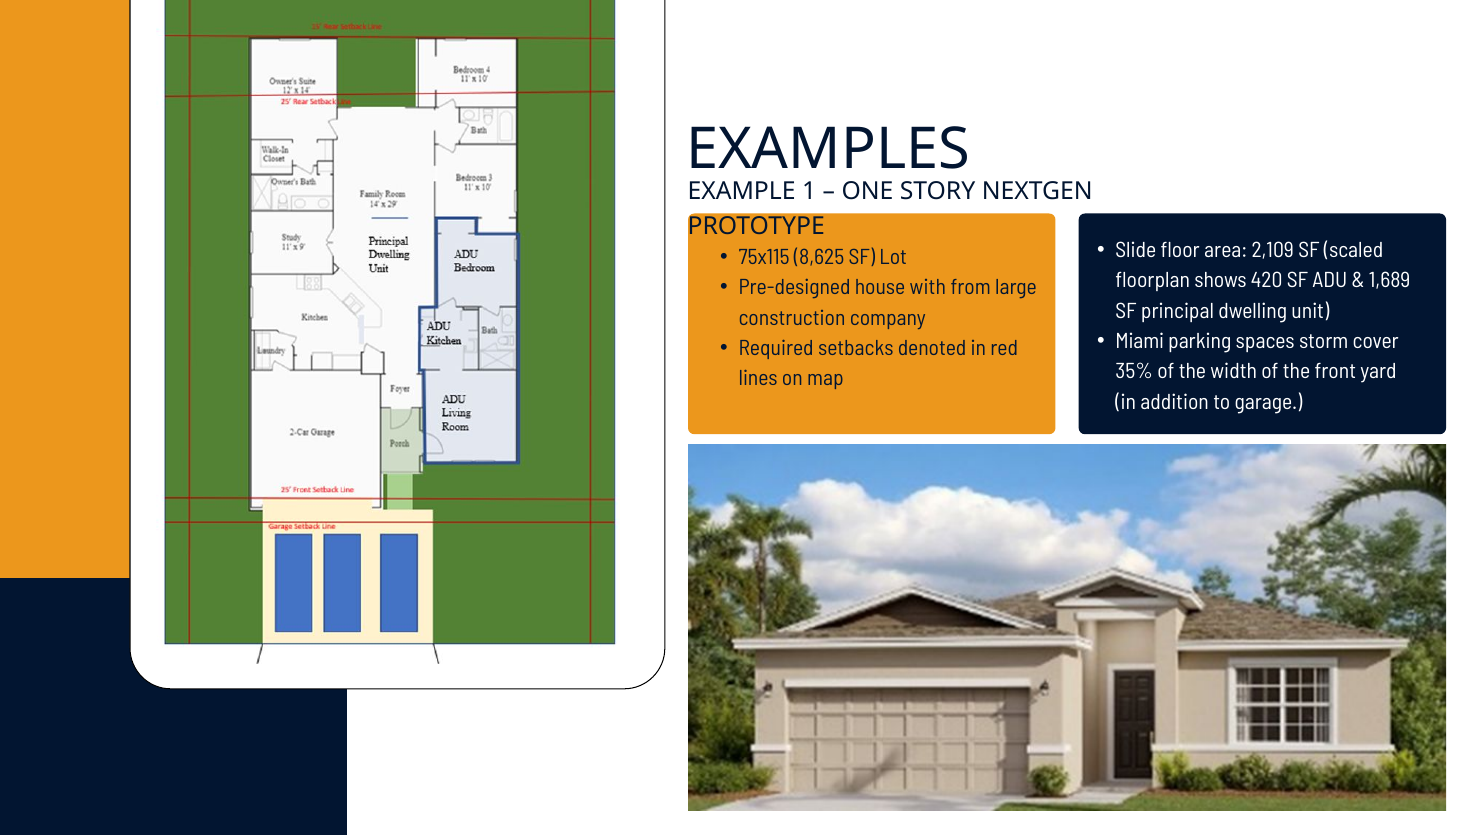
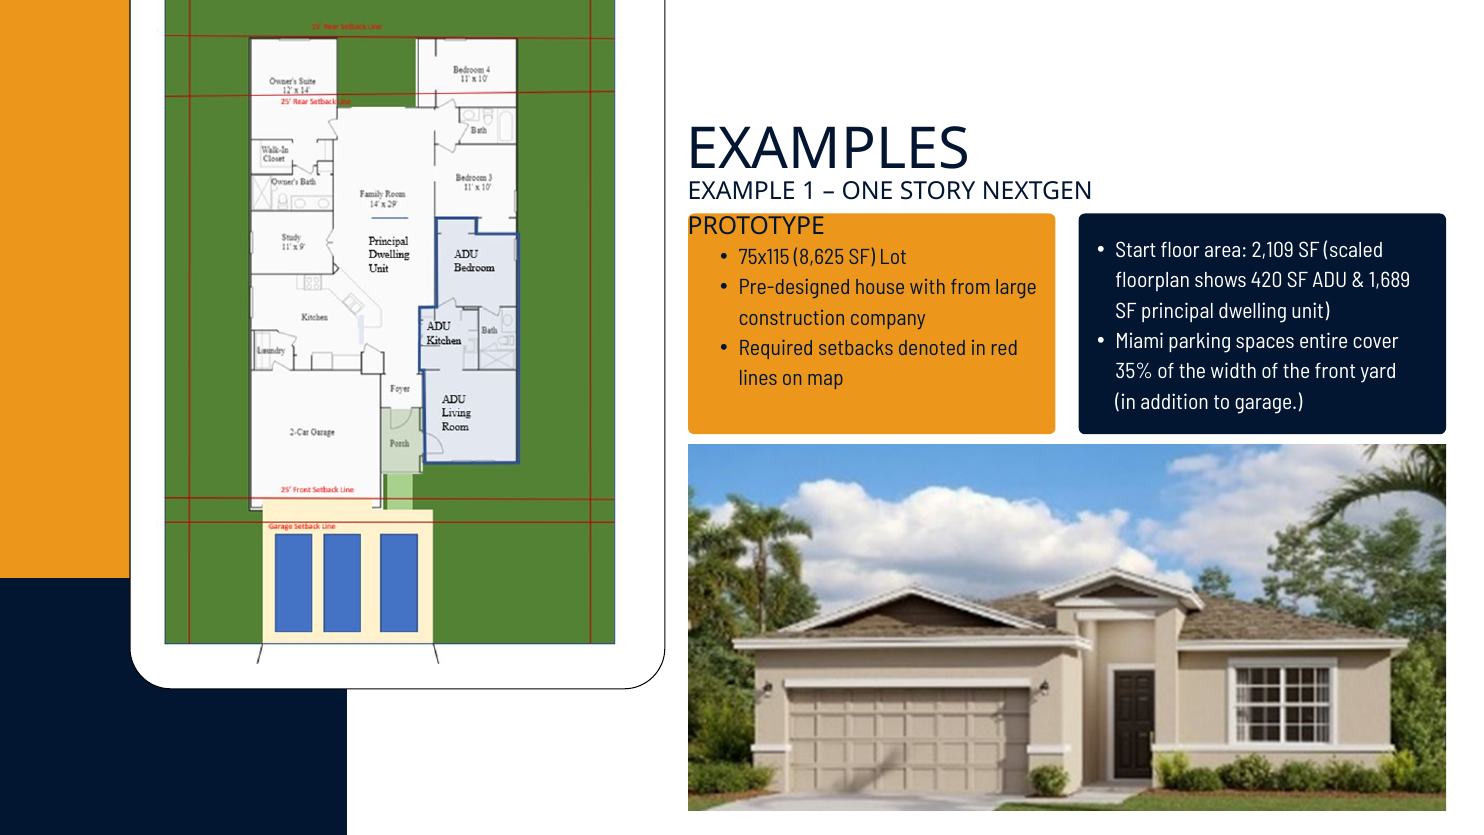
Slide: Slide -> Start
storm: storm -> entire
